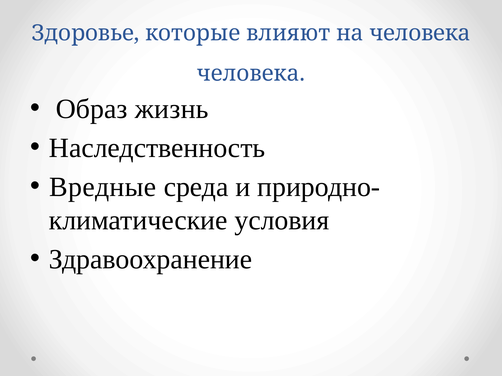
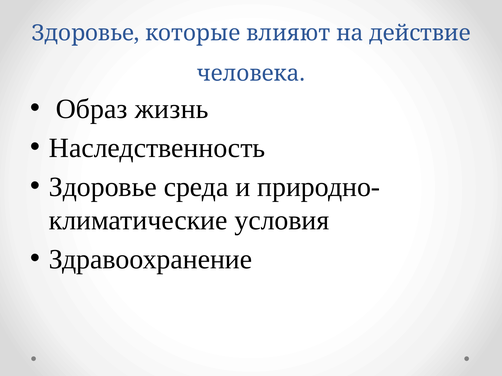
на человека: человека -> действие
Вредные at (103, 187): Вредные -> Здоровье
